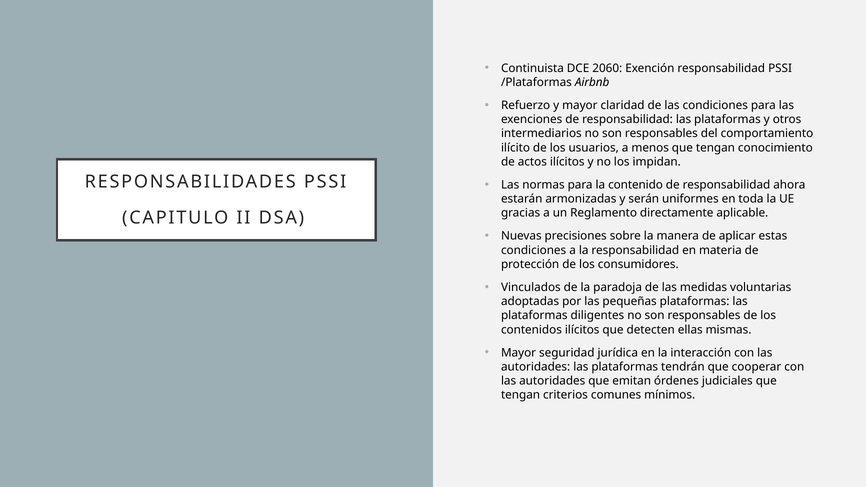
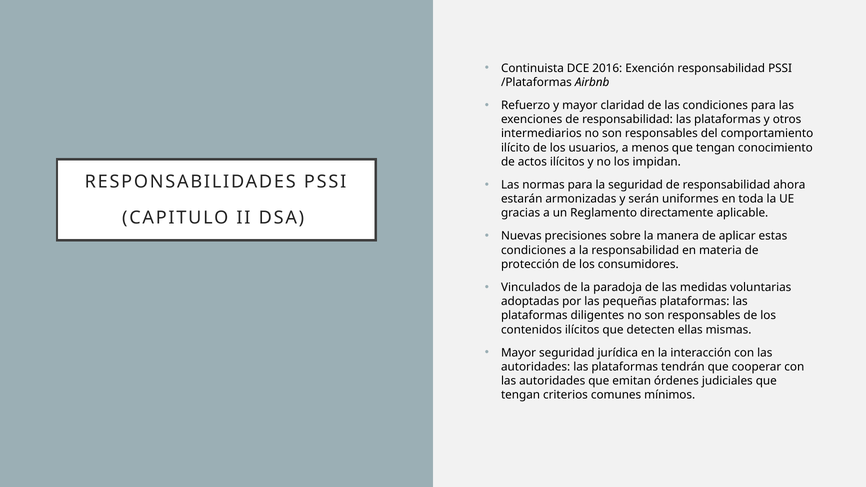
2060: 2060 -> 2016
la contenido: contenido -> seguridad
